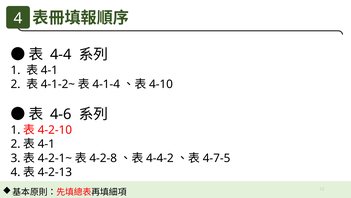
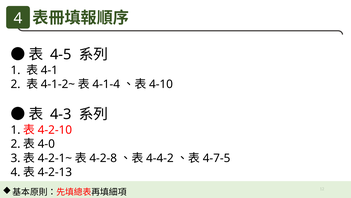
4-4: 4-4 -> 4-5
4-6: 4-6 -> 4-3
4-1 at (46, 144): 4-1 -> 4-0
